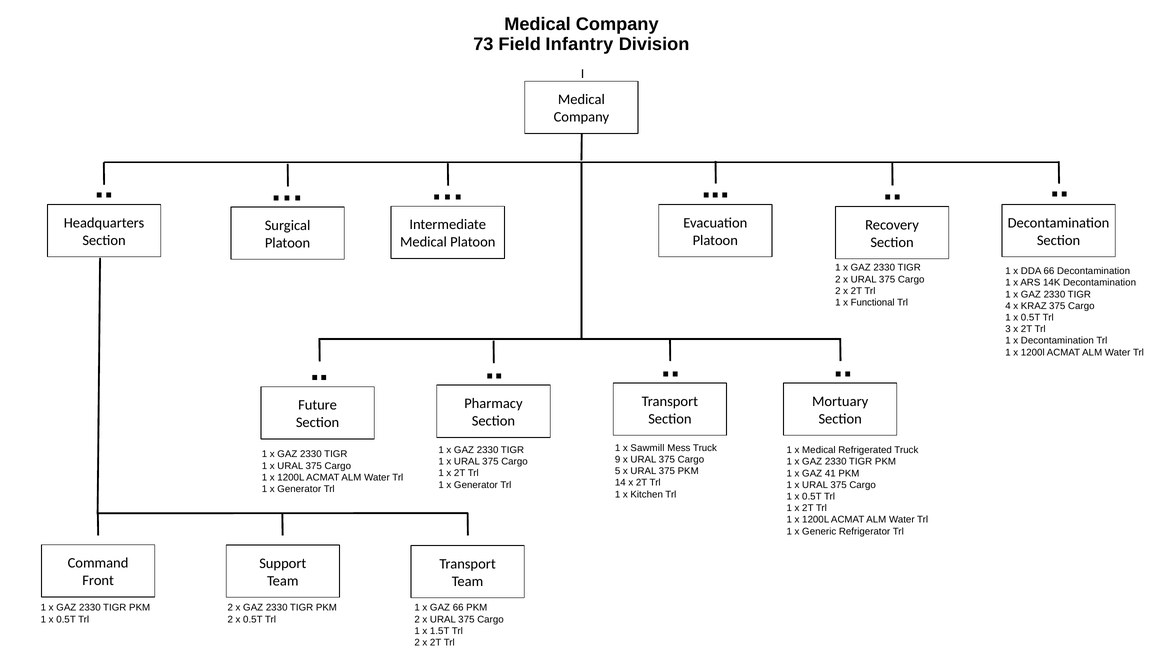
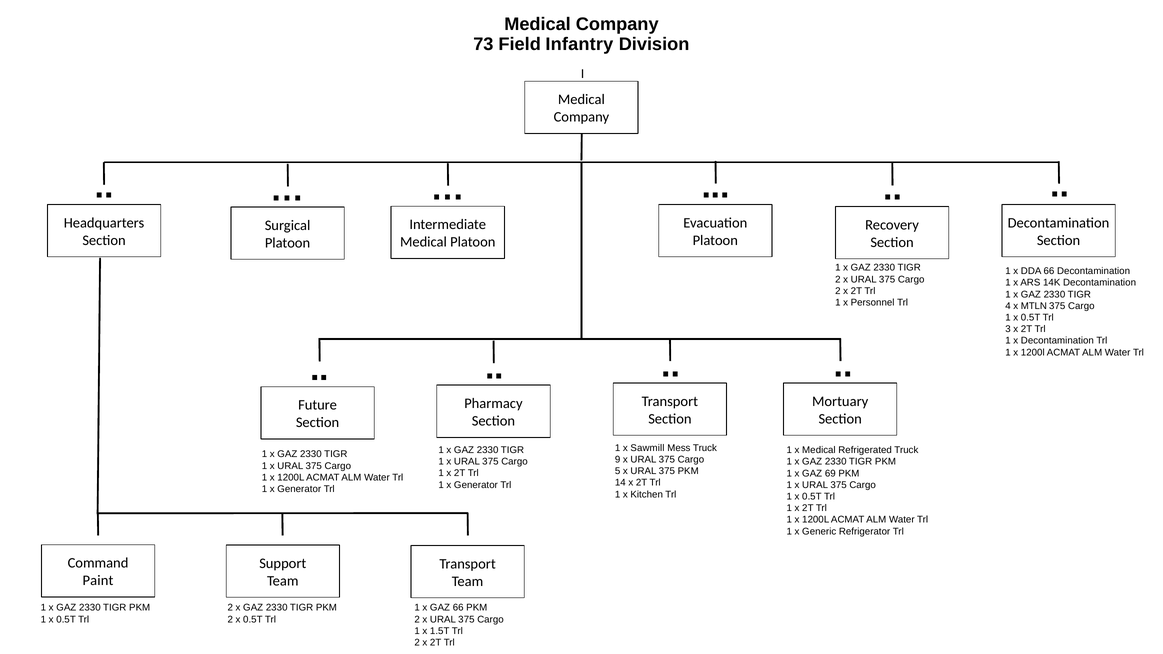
Functional: Functional -> Personnel
KRAZ: KRAZ -> MTLN
41: 41 -> 69
Front: Front -> Paint
